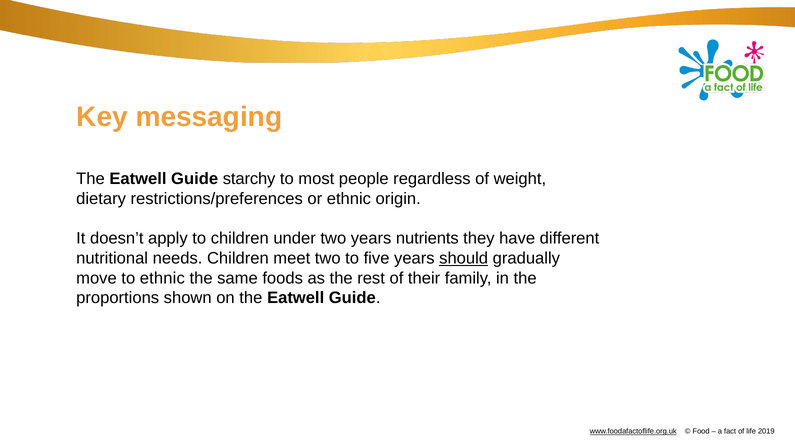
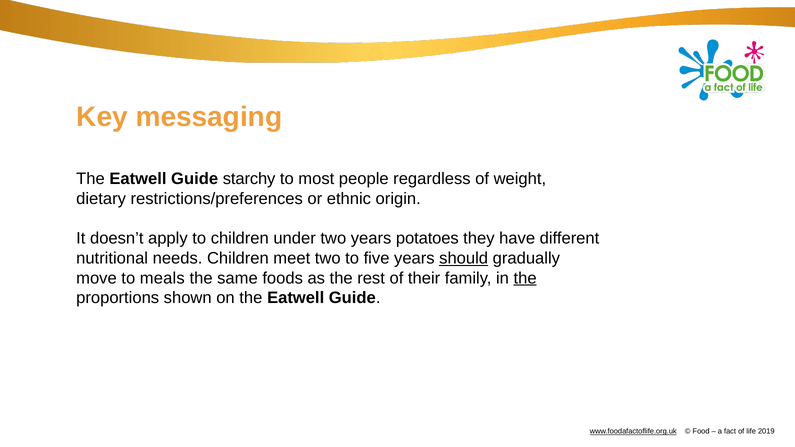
nutrients: nutrients -> potatoes
to ethnic: ethnic -> meals
the at (525, 278) underline: none -> present
